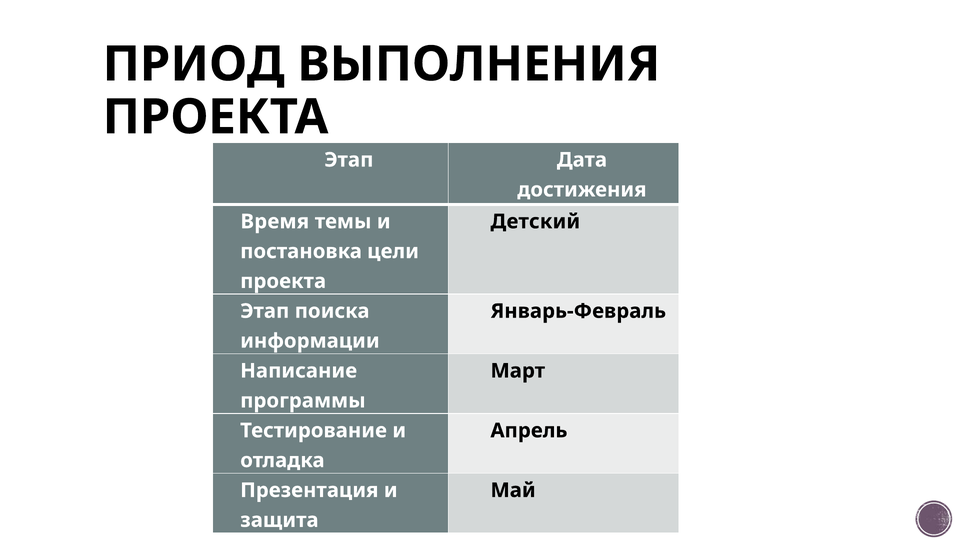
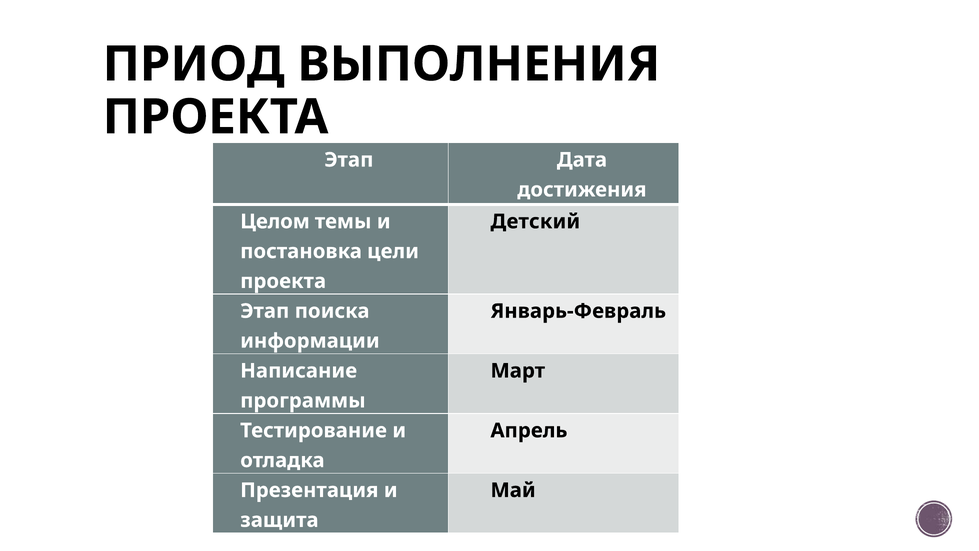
Время: Время -> Целом
